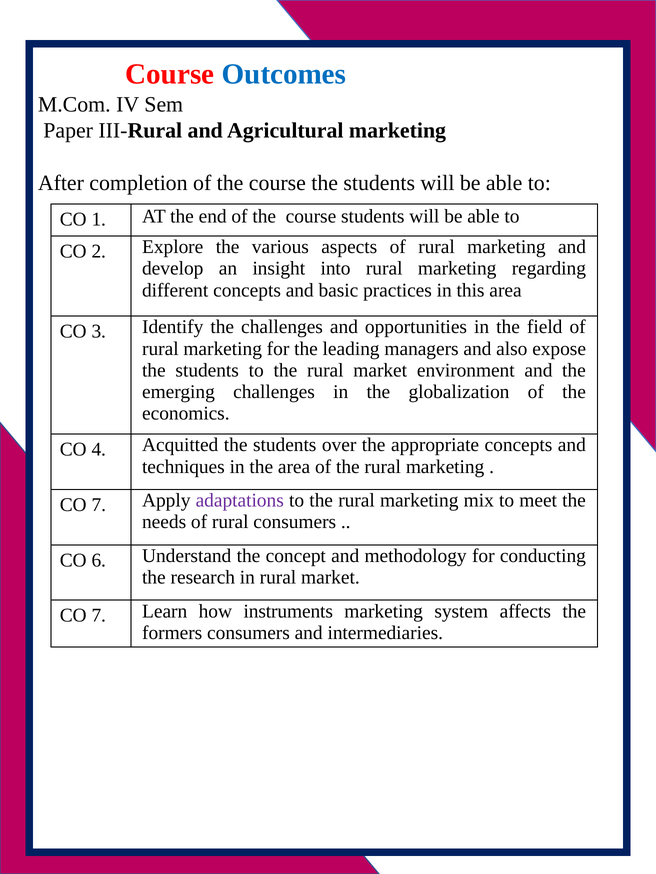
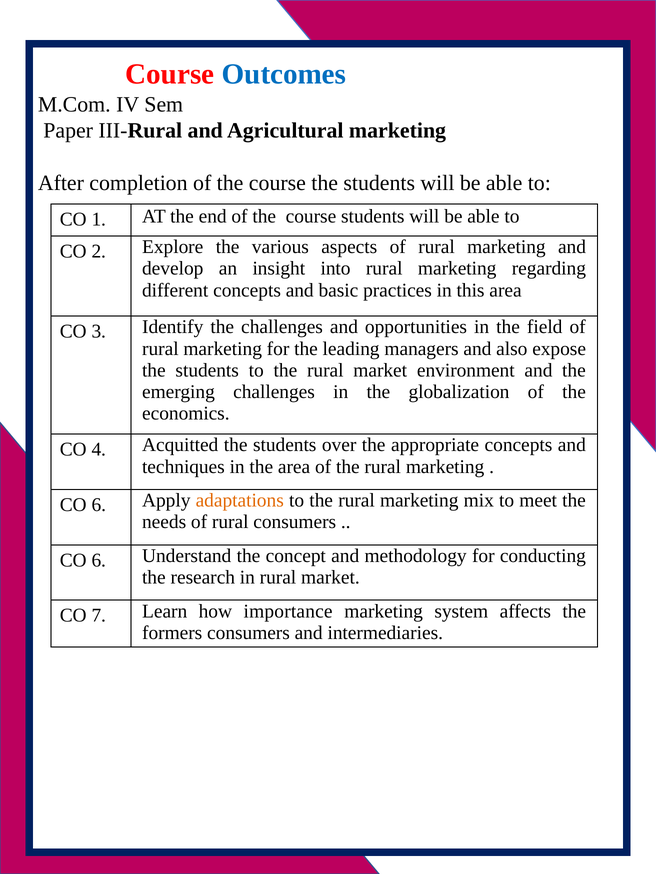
7 at (99, 505): 7 -> 6
adaptations colour: purple -> orange
instruments: instruments -> importance
